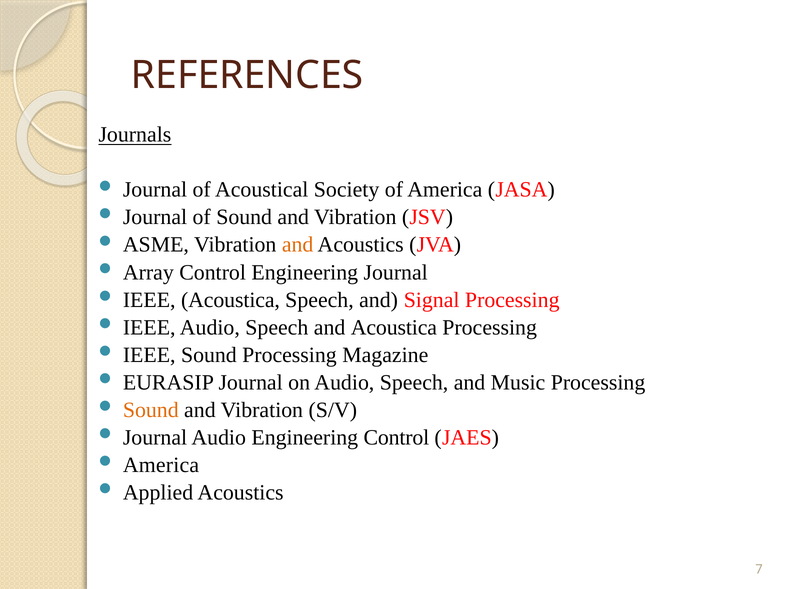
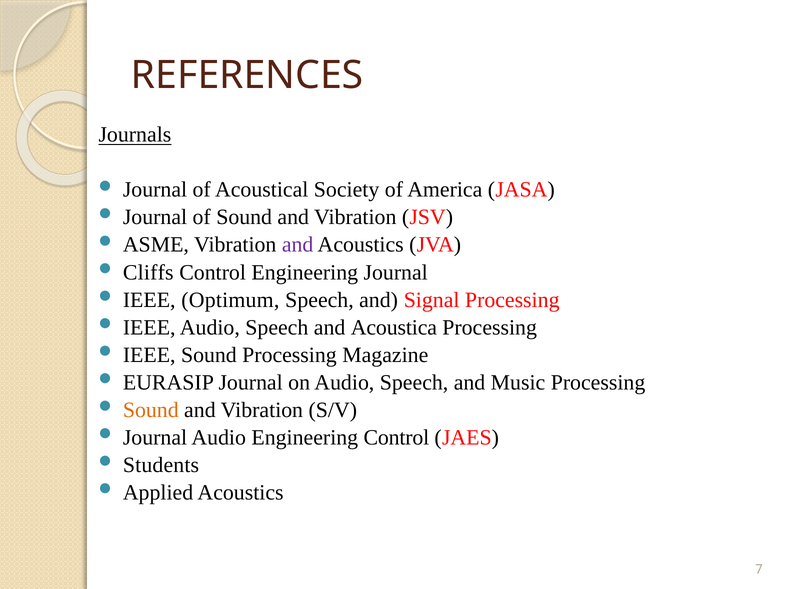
and at (298, 245) colour: orange -> purple
Array: Array -> Cliffs
IEEE Acoustica: Acoustica -> Optimum
America at (161, 465): America -> Students
